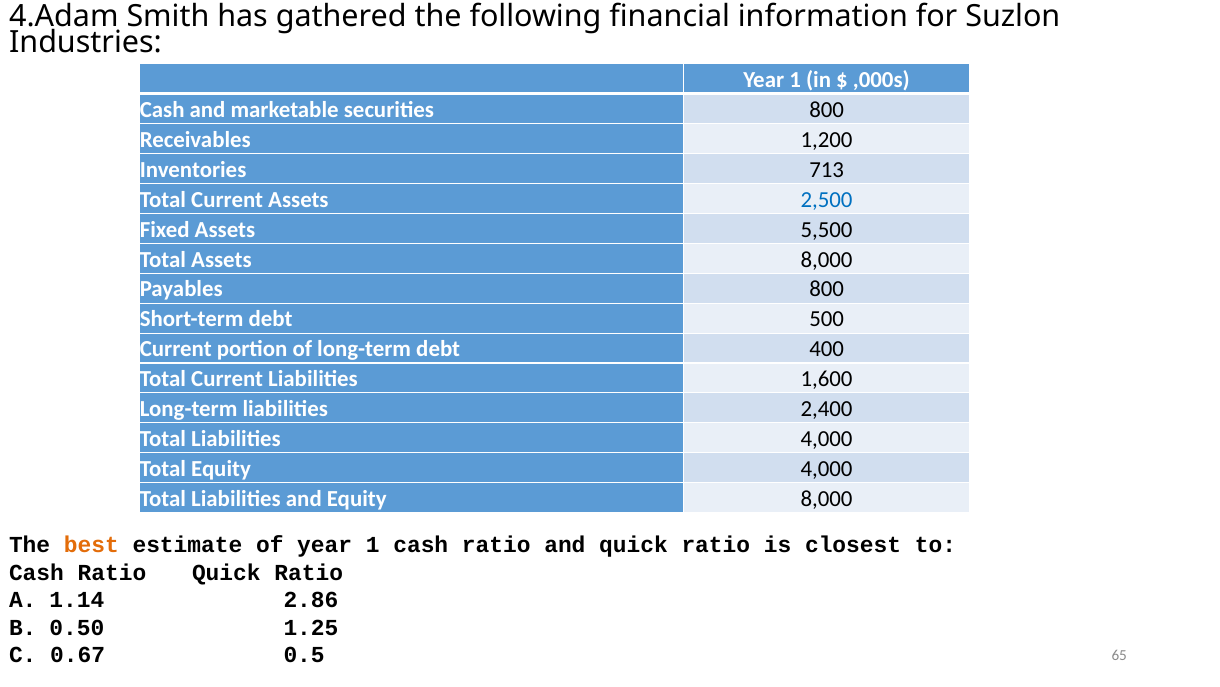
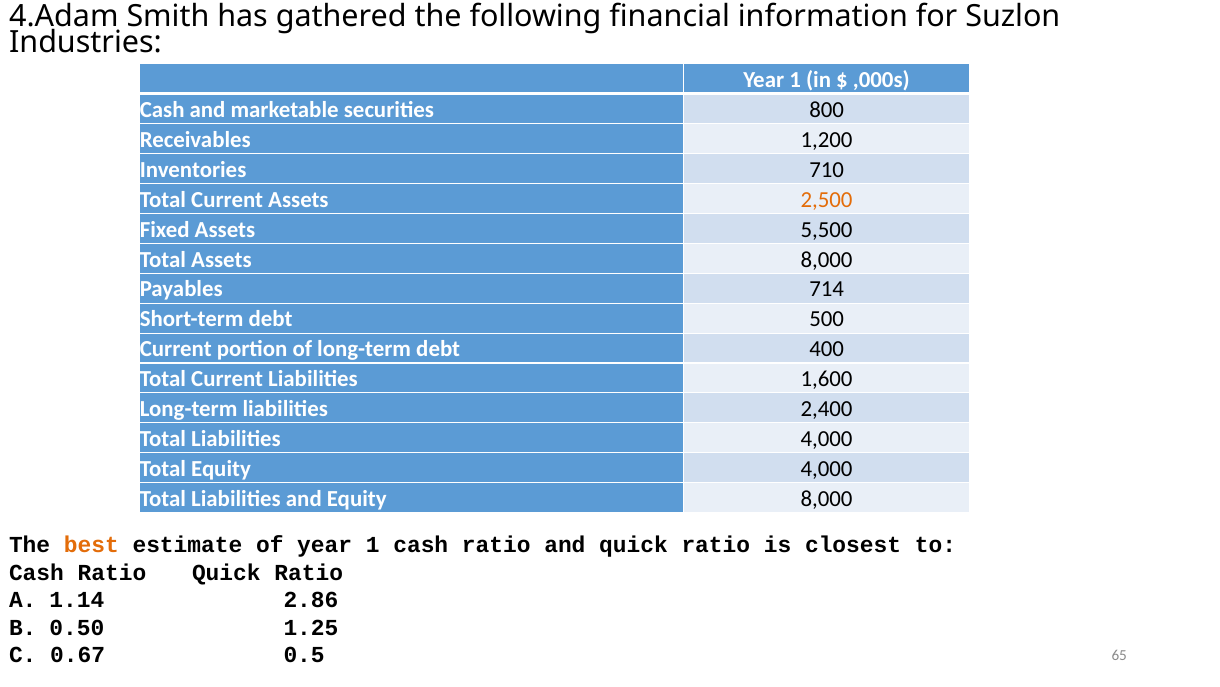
713: 713 -> 710
2,500 colour: blue -> orange
Payables 800: 800 -> 714
